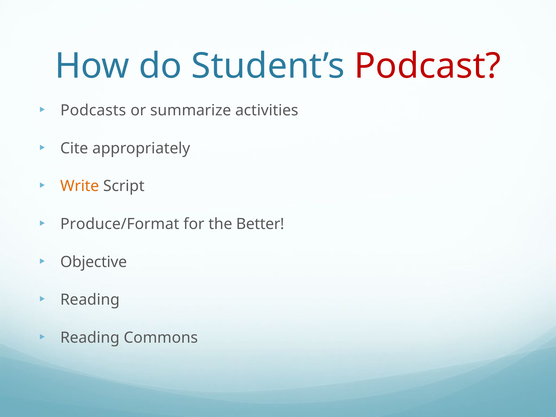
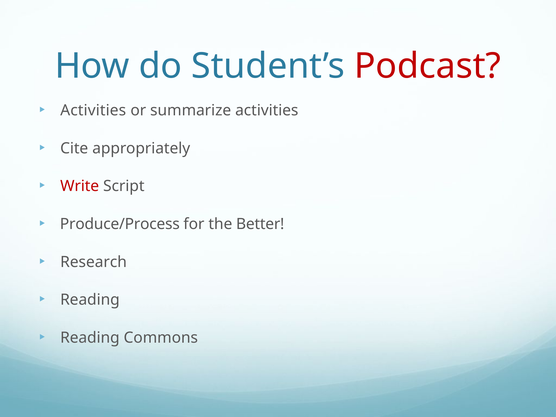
Podcasts at (93, 110): Podcasts -> Activities
Write colour: orange -> red
Produce/Format: Produce/Format -> Produce/Process
Objective: Objective -> Research
